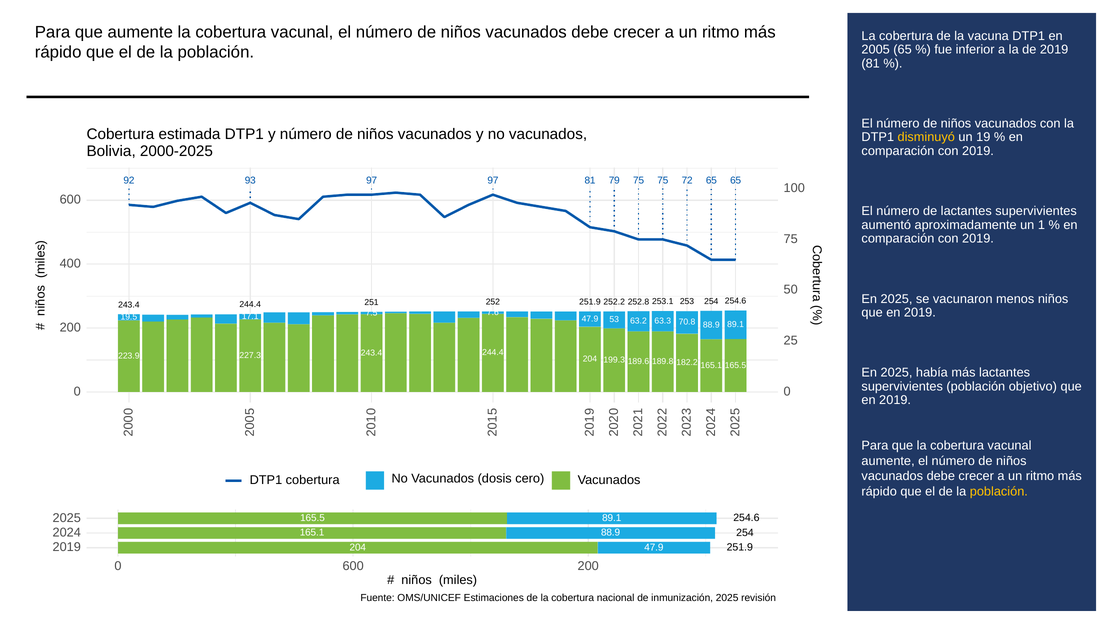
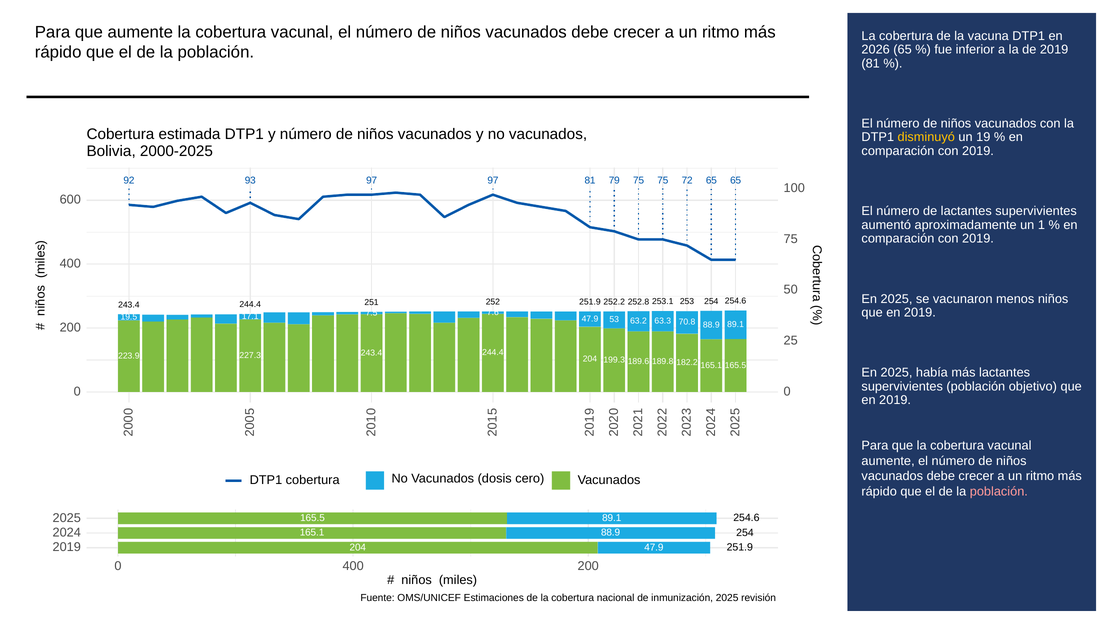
2005: 2005 -> 2026
población at (999, 492) colour: yellow -> pink
0 600: 600 -> 400
